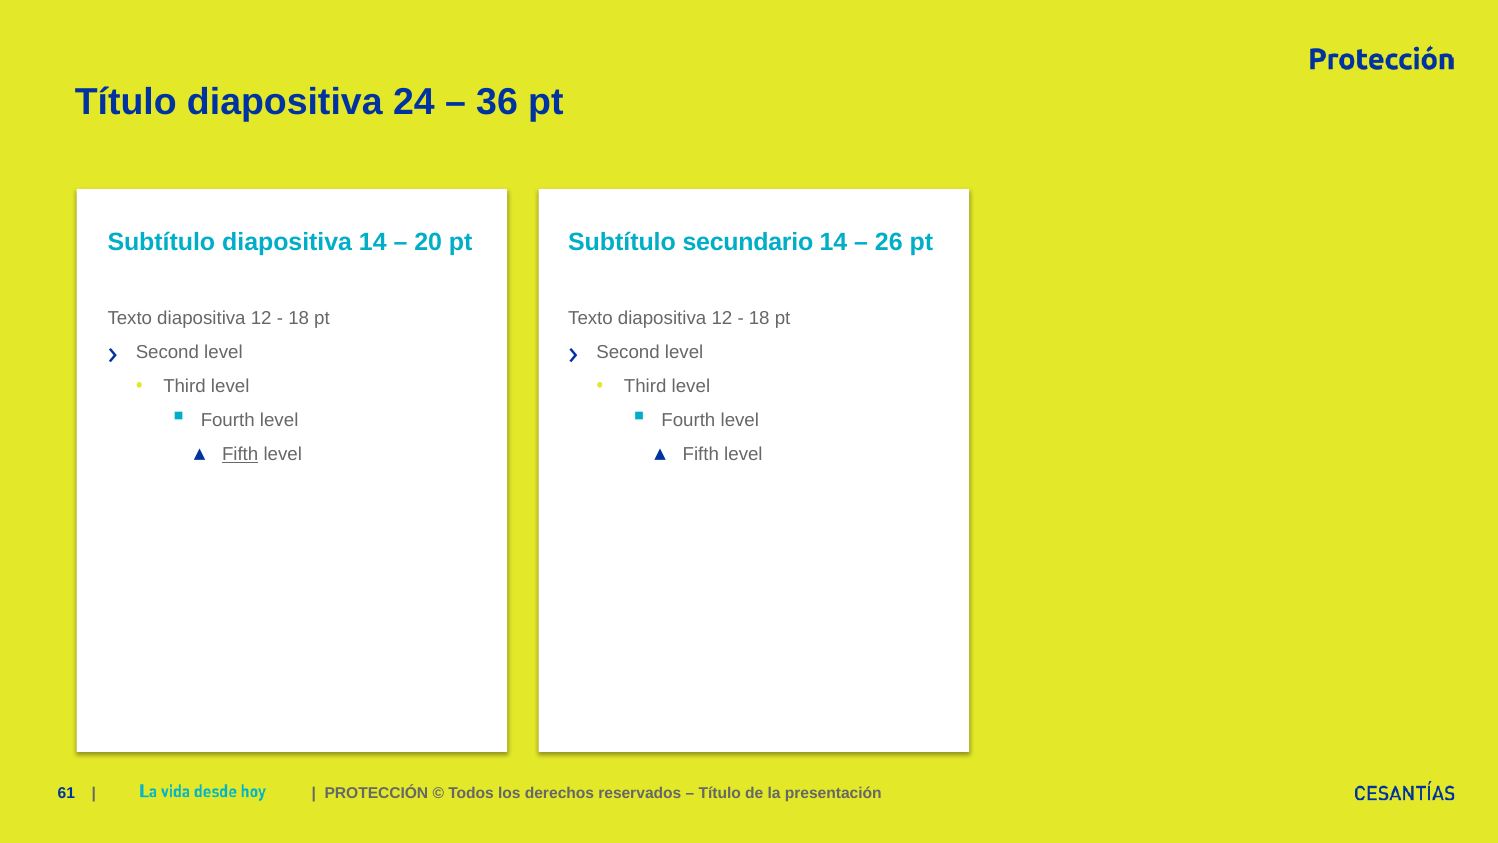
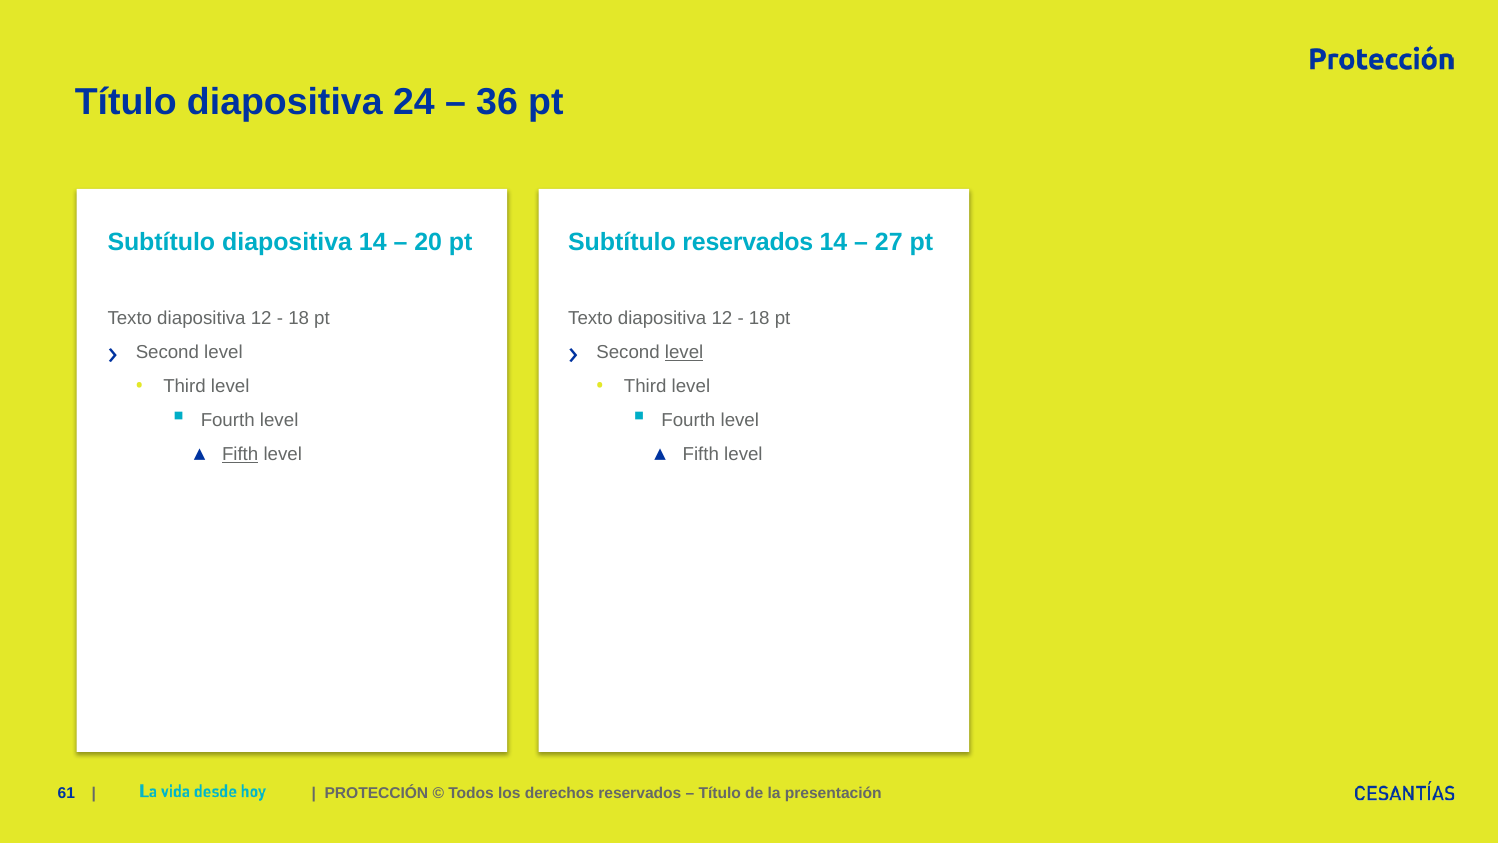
Subtítulo secundario: secundario -> reservados
26: 26 -> 27
level at (684, 353) underline: none -> present
